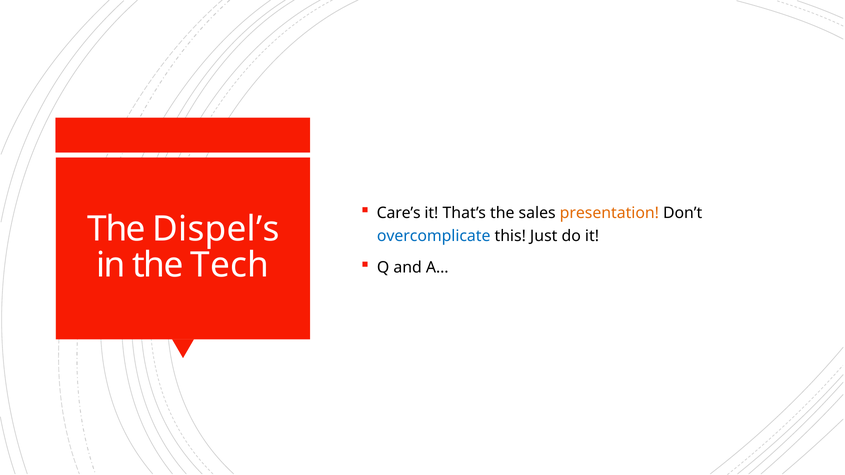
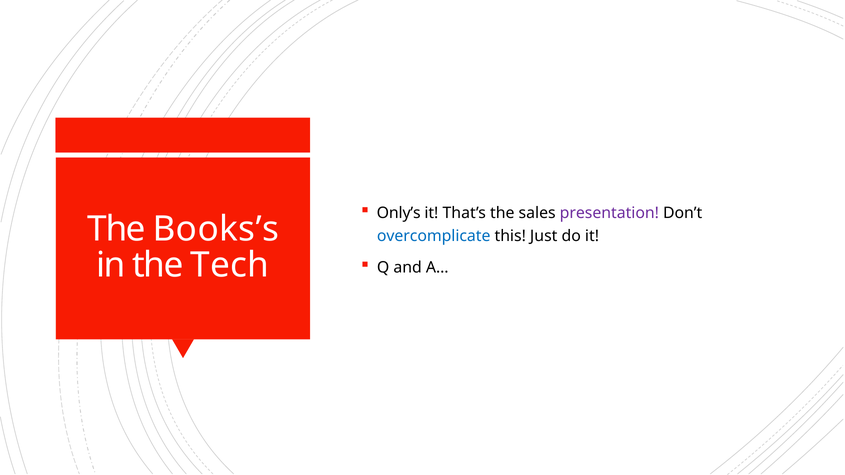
Care’s: Care’s -> Only’s
presentation colour: orange -> purple
Dispel’s: Dispel’s -> Books’s
